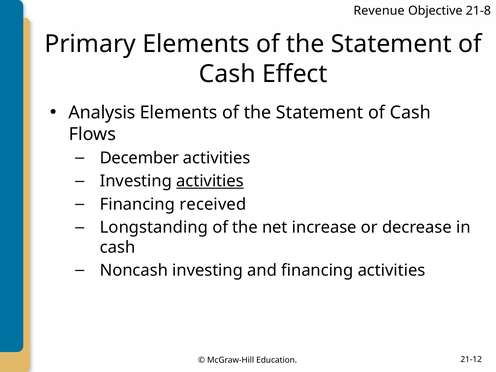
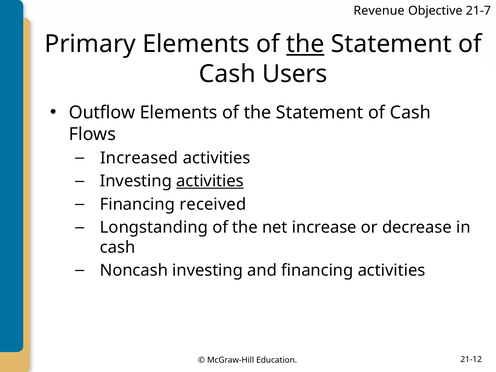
21-8: 21-8 -> 21-7
the at (305, 44) underline: none -> present
Effect: Effect -> Users
Analysis: Analysis -> Outflow
December: December -> Increased
